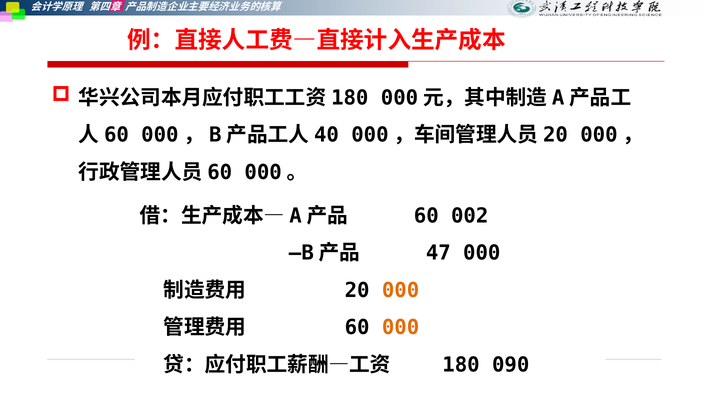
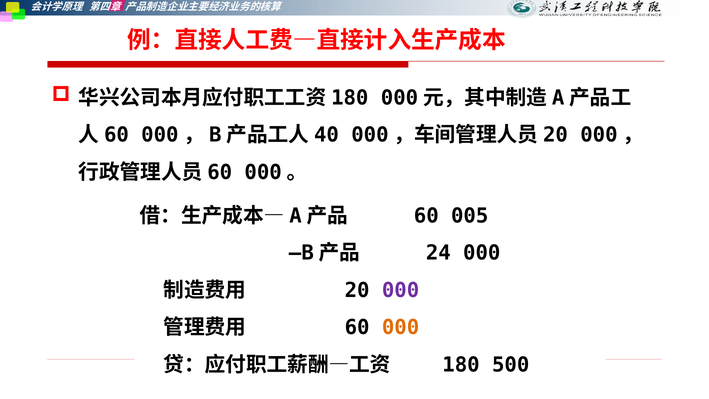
002: 002 -> 005
47: 47 -> 24
000 at (401, 290) colour: orange -> purple
090: 090 -> 500
